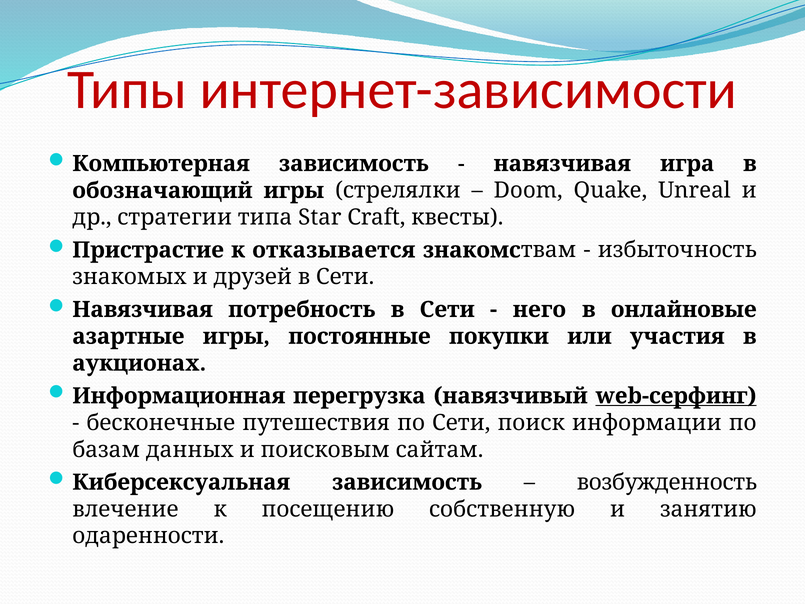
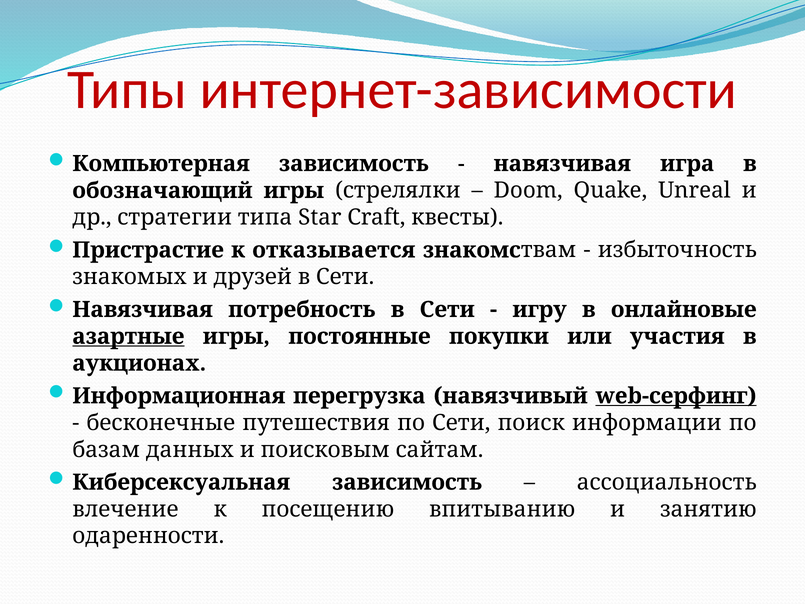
него: него -> игру
азартные underline: none -> present
возбужденность: возбужденность -> ассоциальность
собственную: собственную -> впитыванию
